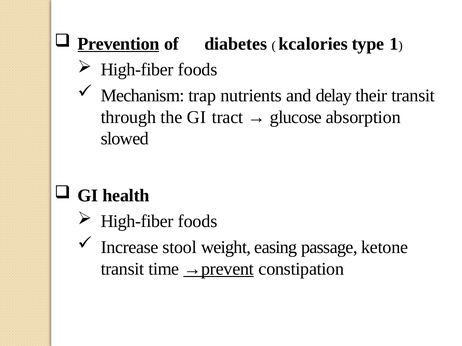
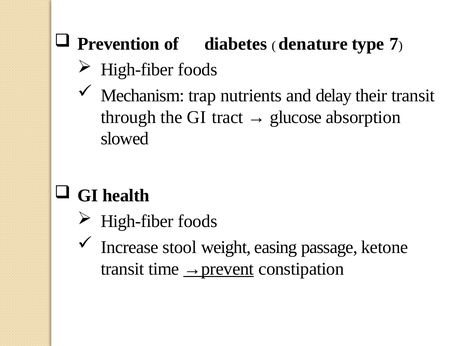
Prevention underline: present -> none
kcalories: kcalories -> denature
1: 1 -> 7
